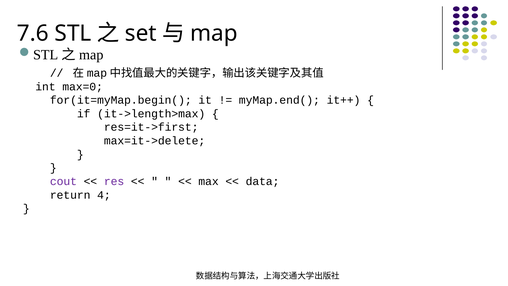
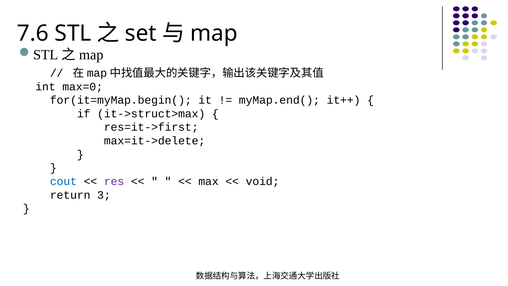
it->length>max: it->length>max -> it->struct>max
cout colour: purple -> blue
data: data -> void
4: 4 -> 3
